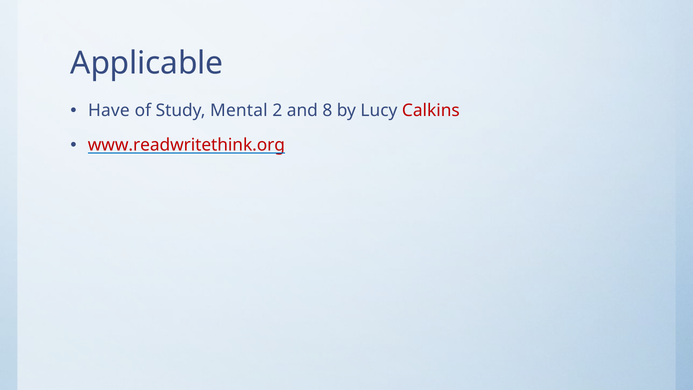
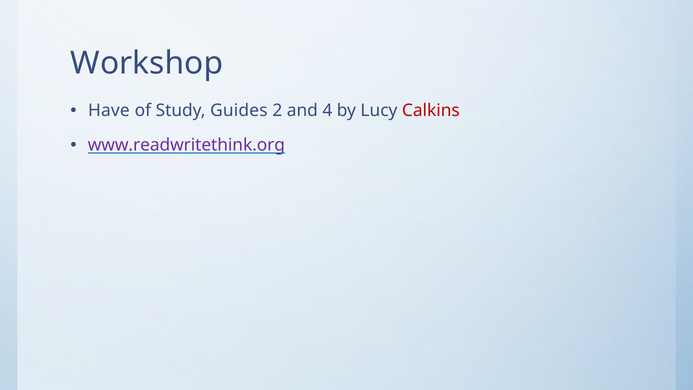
Applicable: Applicable -> Workshop
Mental: Mental -> Guides
8: 8 -> 4
www.readwritethink.org colour: red -> purple
